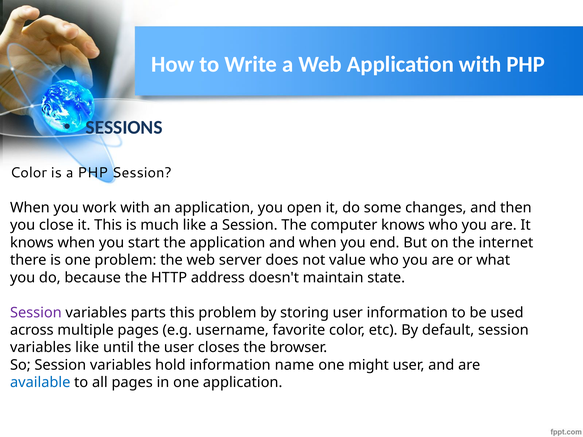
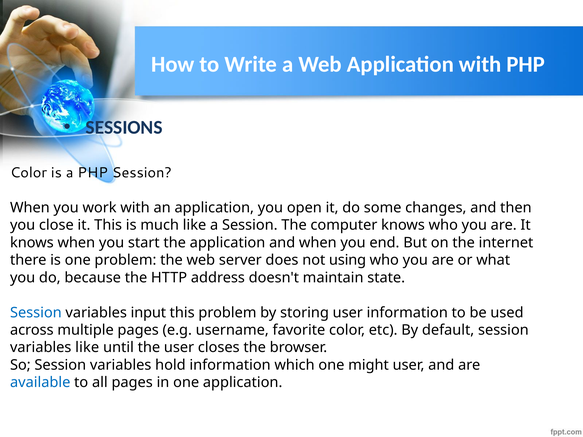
value: value -> using
Session at (36, 313) colour: purple -> blue
parts: parts -> input
name: name -> which
